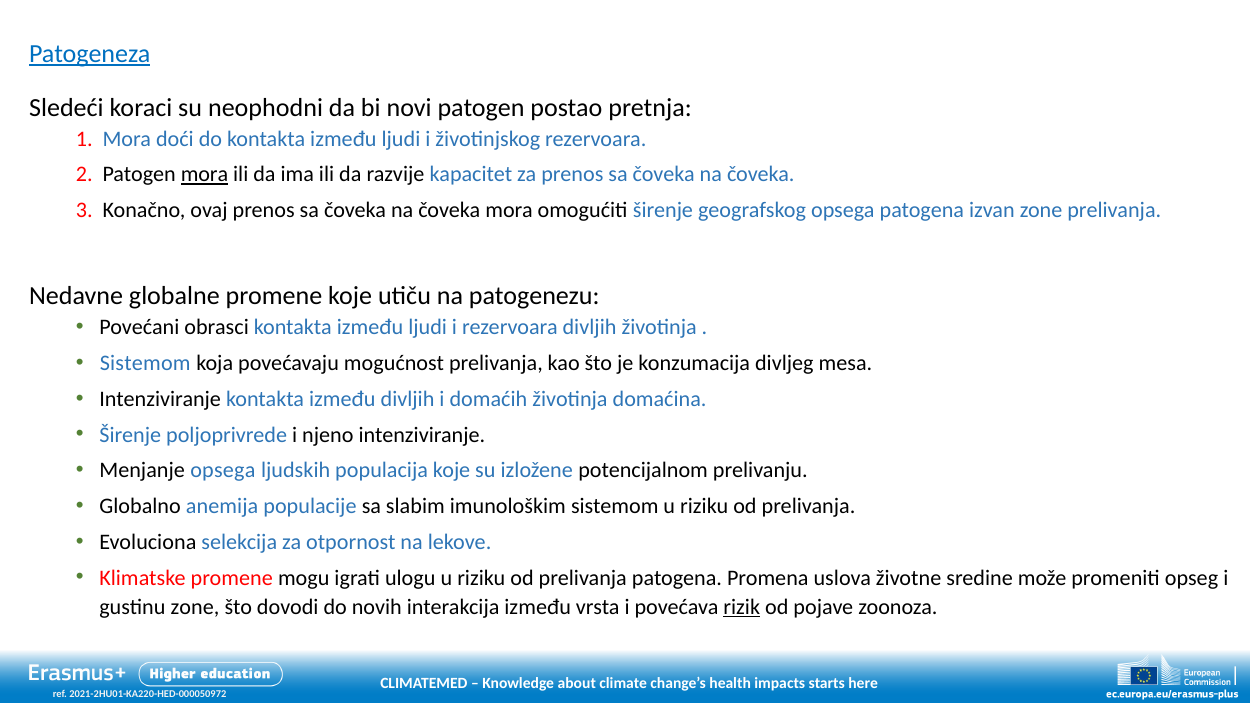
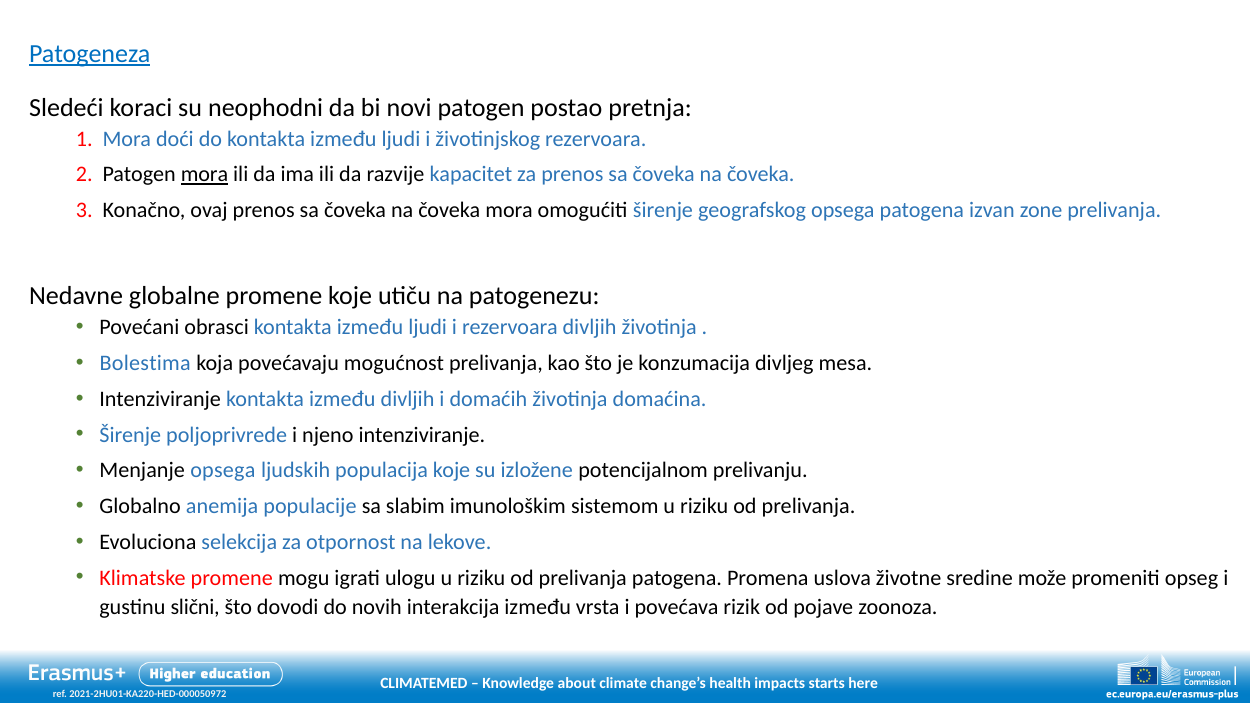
Sistemom at (145, 363): Sistemom -> Bolestima
gustinu zone: zone -> slični
rizik underline: present -> none
